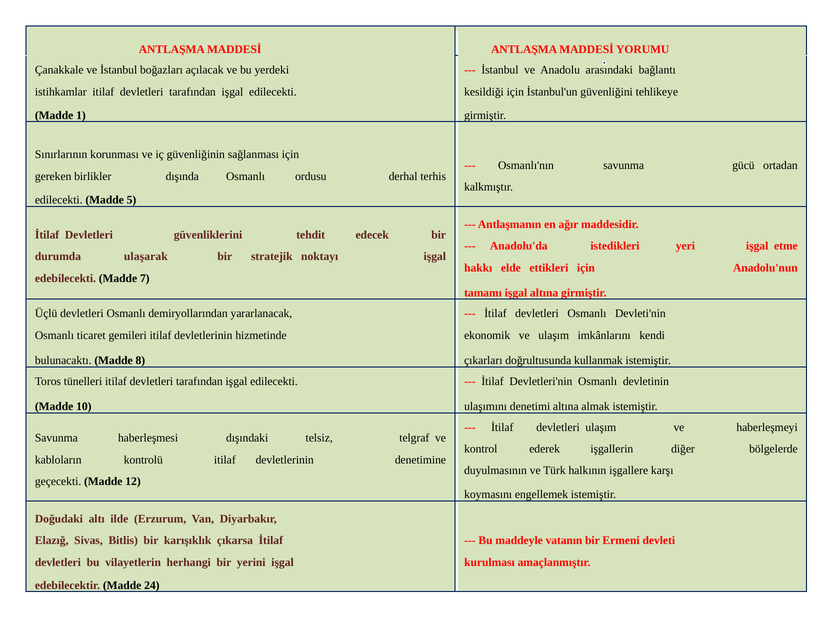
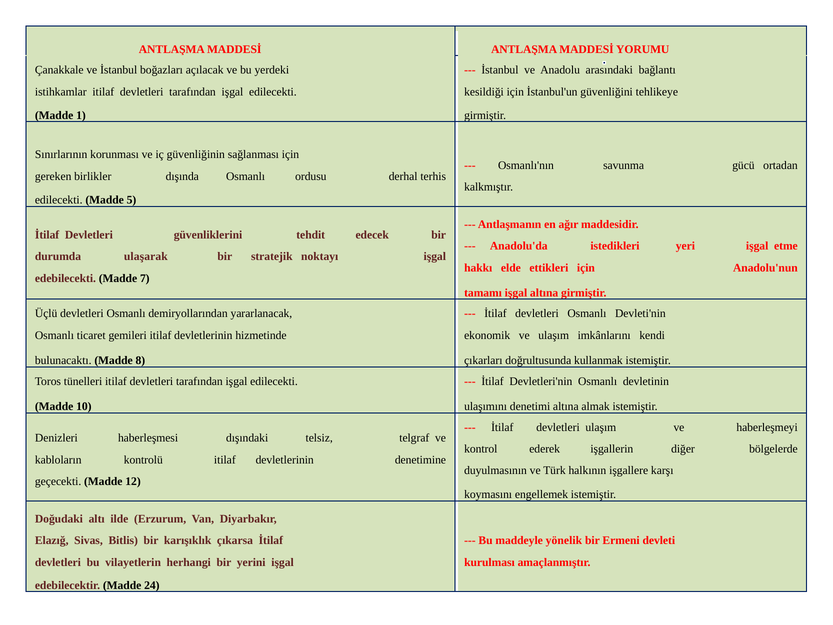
Savunma at (56, 438): Savunma -> Denizleri
vatanın: vatanın -> yönelik
